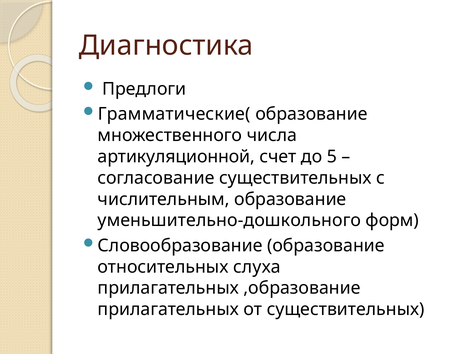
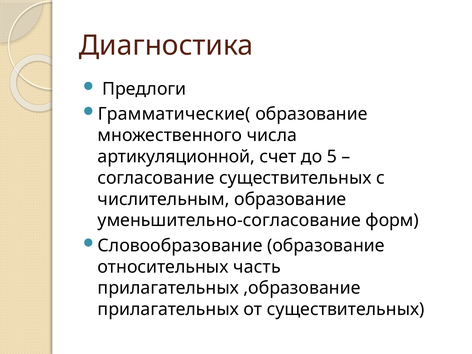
уменьшительно-дошкольного: уменьшительно-дошкольного -> уменьшительно-согласование
слуха: слуха -> часть
